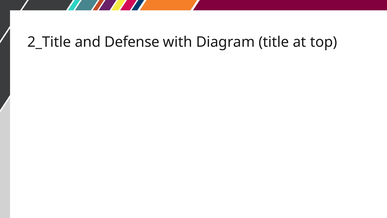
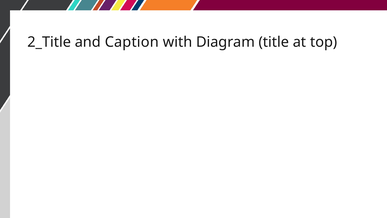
Defense: Defense -> Caption
